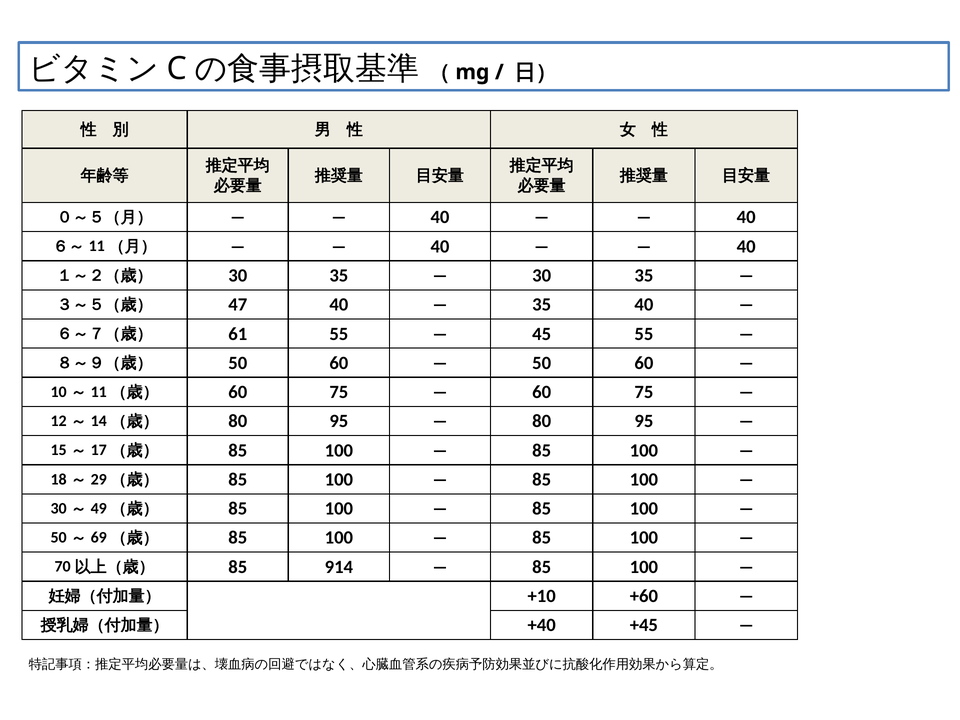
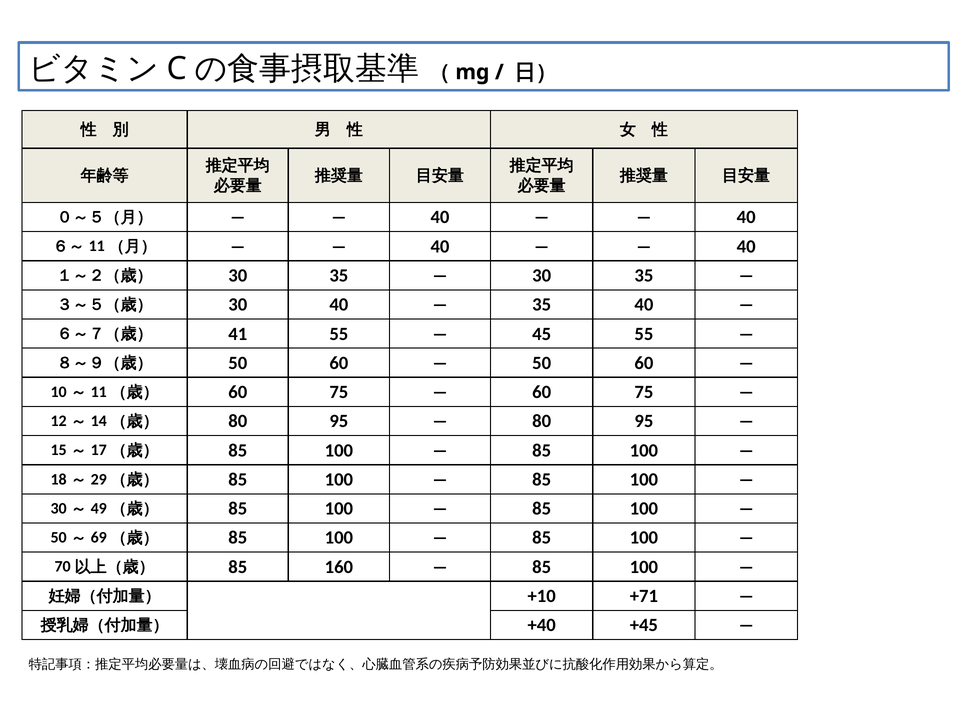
47 at (238, 305): 47 -> 30
61: 61 -> 41
914: 914 -> 160
+60: +60 -> +71
